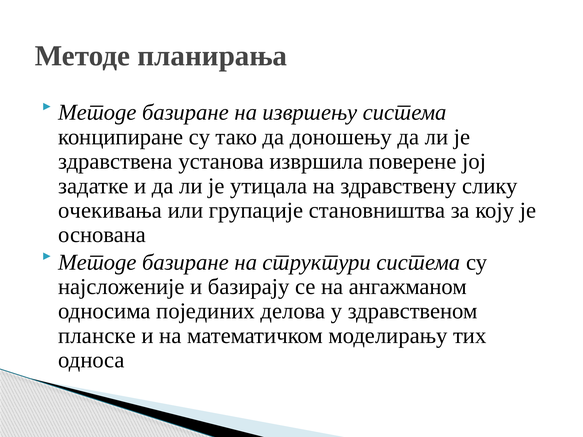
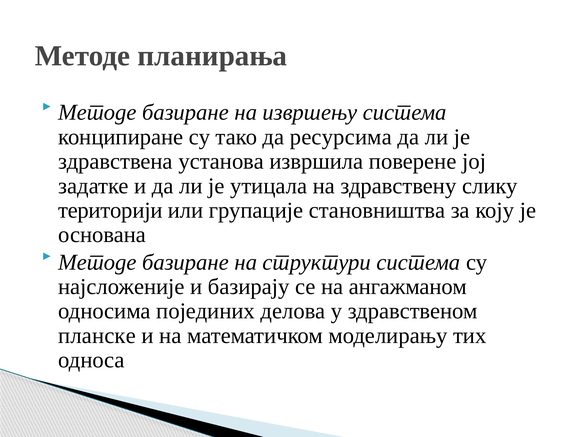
доношењу: доношењу -> ресурсима
очекивања: очекивања -> територији
